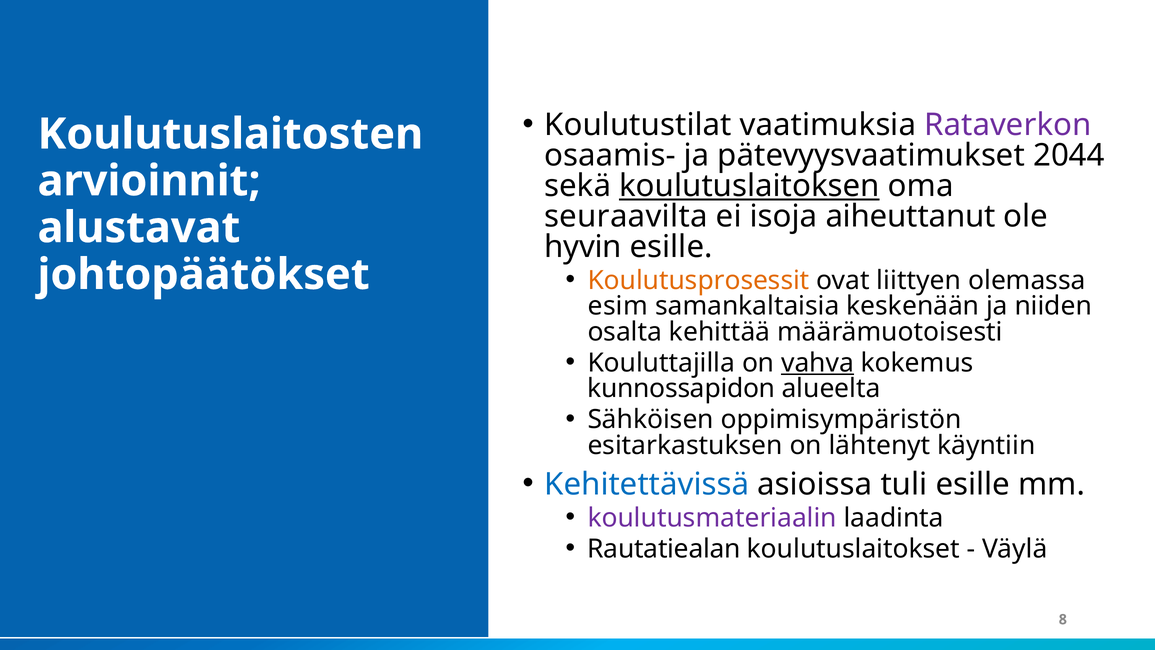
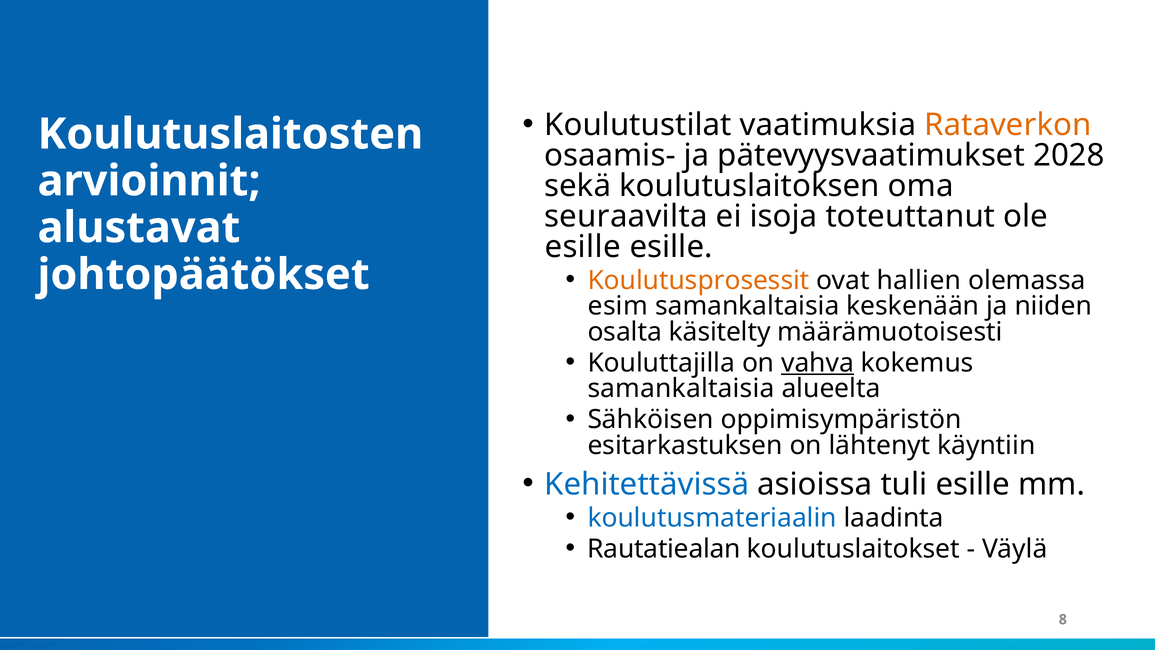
Rataverkon colour: purple -> orange
2044: 2044 -> 2028
koulutuslaitoksen underline: present -> none
aiheuttanut: aiheuttanut -> toteuttanut
hyvin at (583, 247): hyvin -> esille
liittyen: liittyen -> hallien
kehittää: kehittää -> käsitelty
kunnossapidon at (681, 388): kunnossapidon -> samankaltaisia
koulutusmateriaalin colour: purple -> blue
